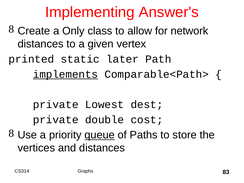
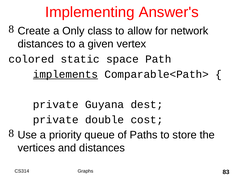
printed: printed -> colored
later: later -> space
Lowest: Lowest -> Guyana
queue underline: present -> none
